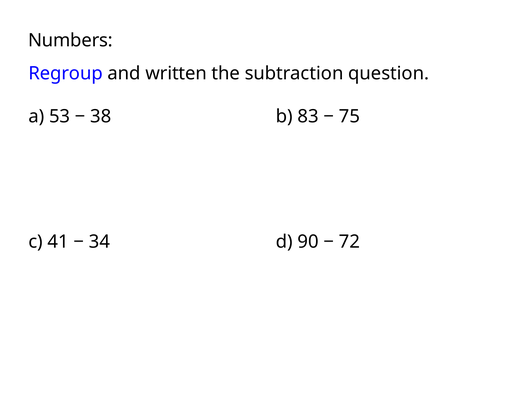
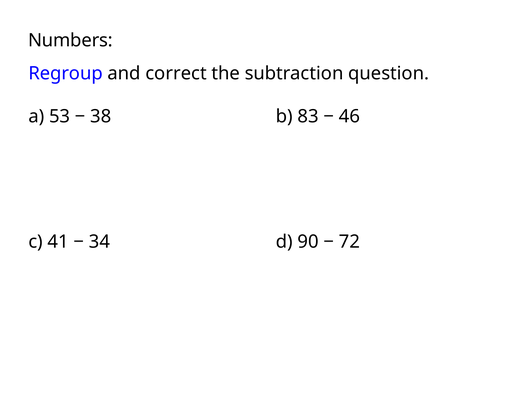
written: written -> correct
75: 75 -> 46
